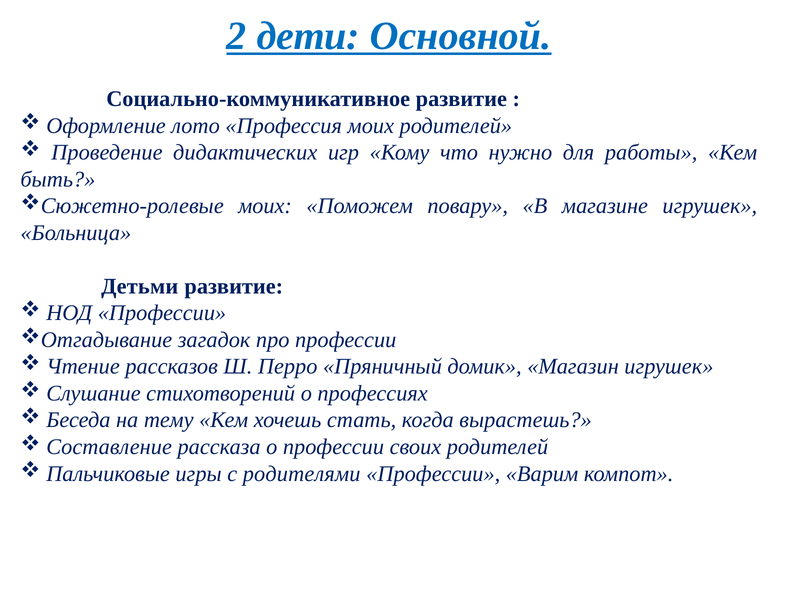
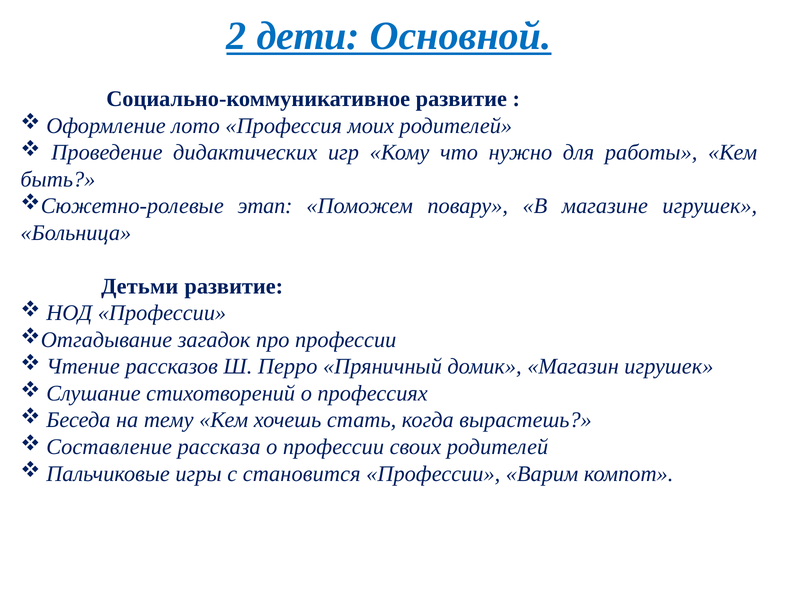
моих at (265, 206): моих -> этап
родителями: родителями -> становится
